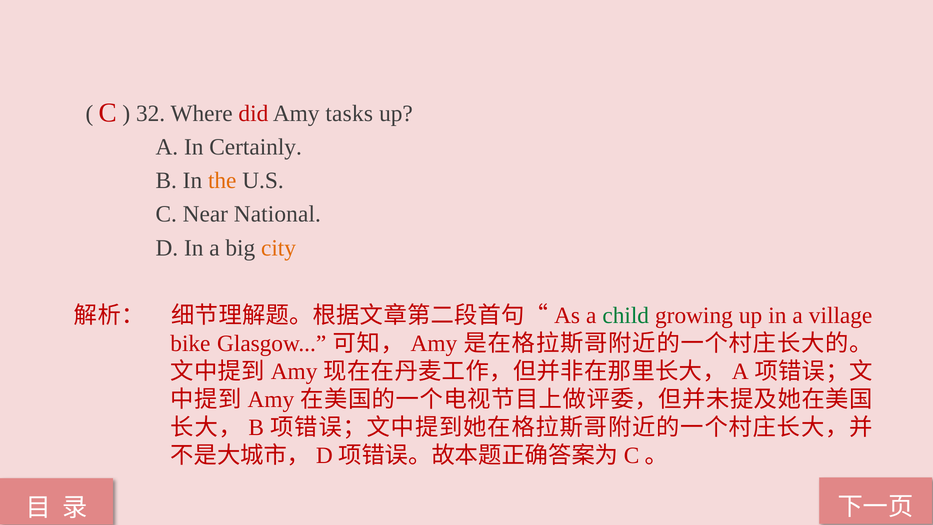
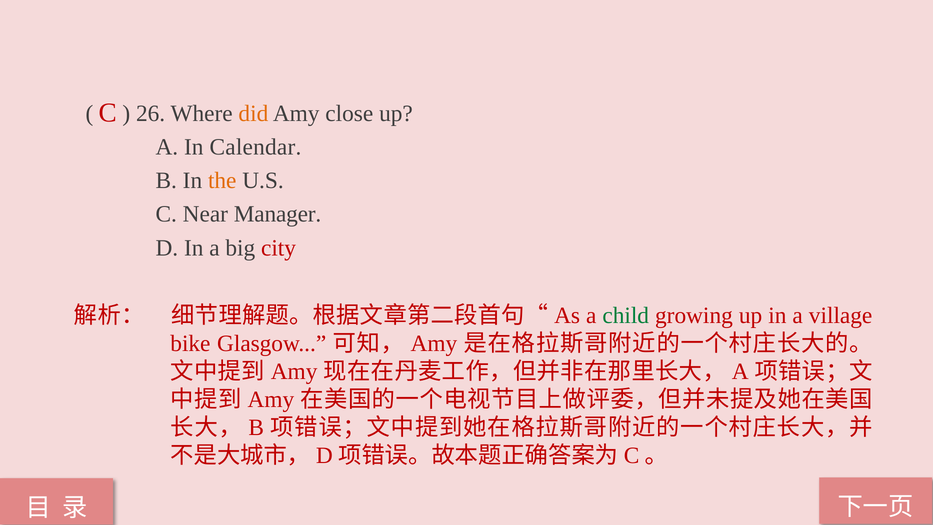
32: 32 -> 26
did colour: red -> orange
tasks: tasks -> close
Certainly: Certainly -> Calendar
National: National -> Manager
city colour: orange -> red
